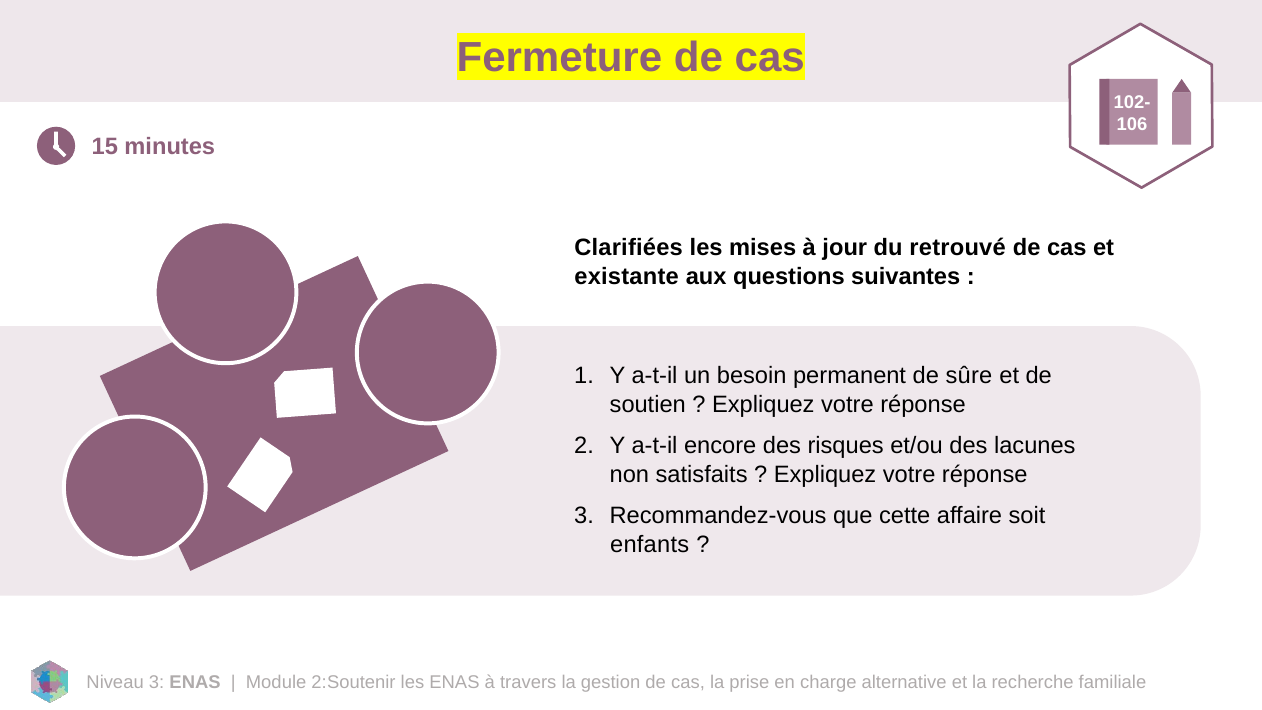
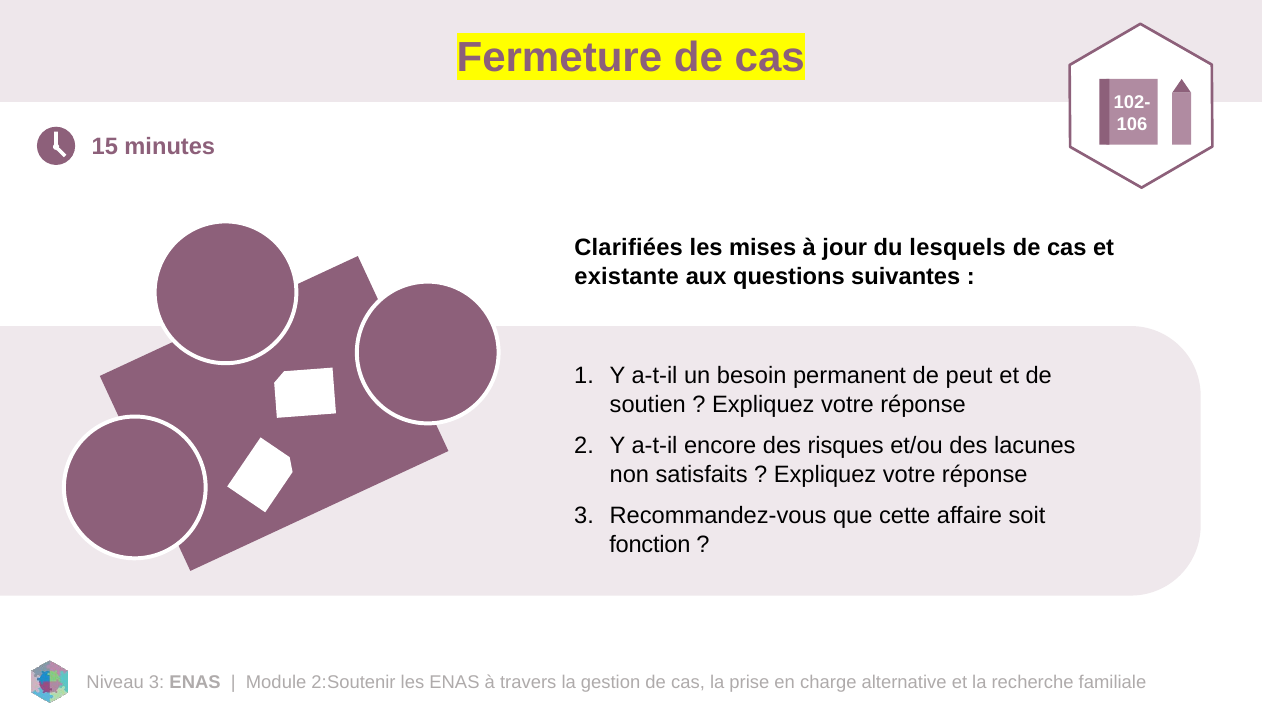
retrouvé: retrouvé -> lesquels
sûre: sûre -> peut
enfants: enfants -> fonction
